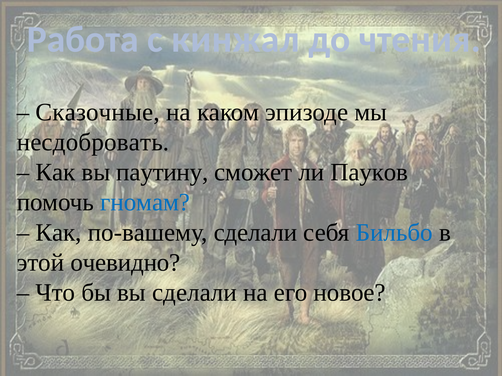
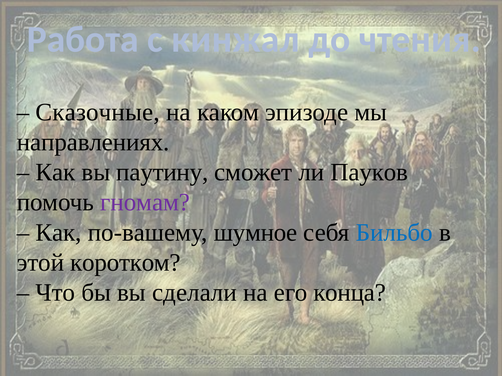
несдобровать: несдобровать -> направлениях
гномам colour: blue -> purple
по-вашему сделали: сделали -> шумное
очевидно: очевидно -> коротком
новое: новое -> конца
